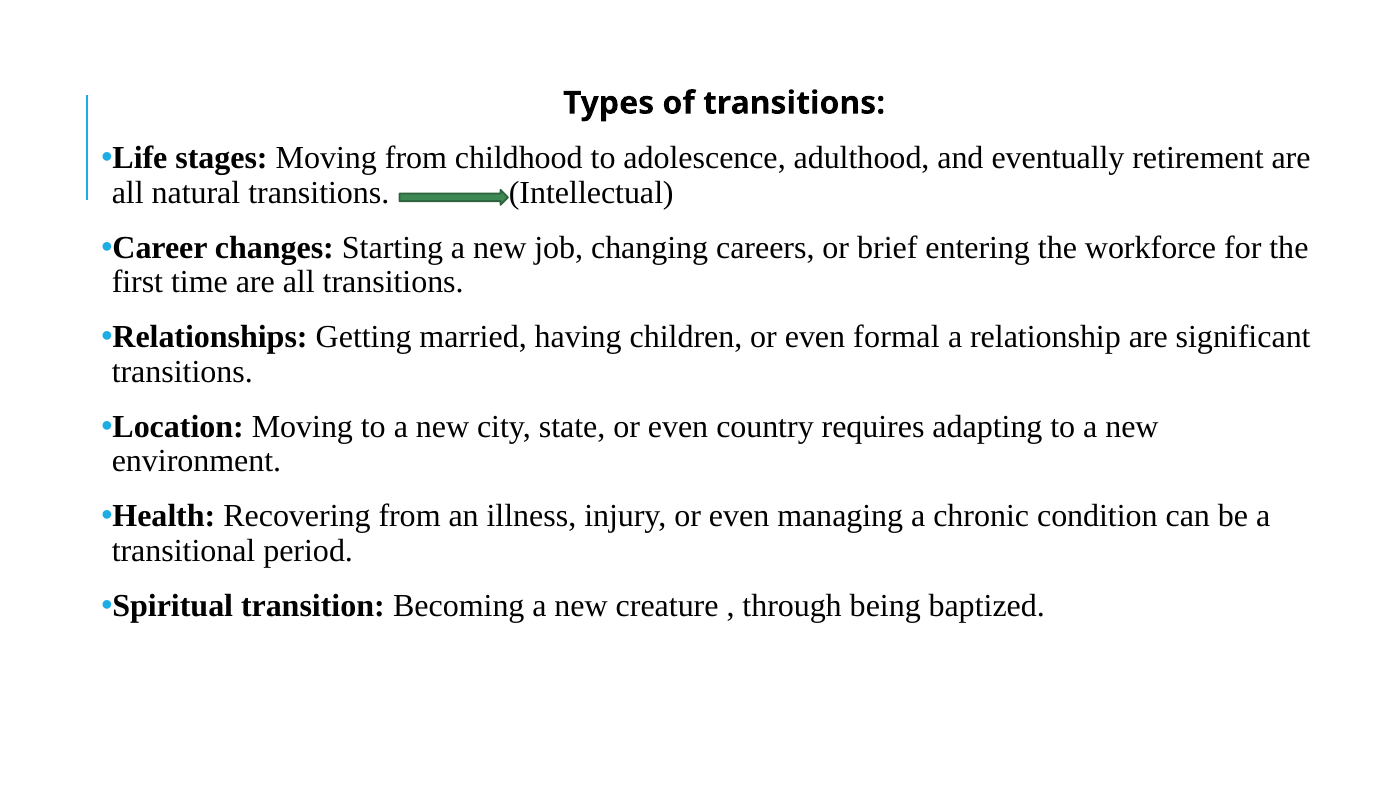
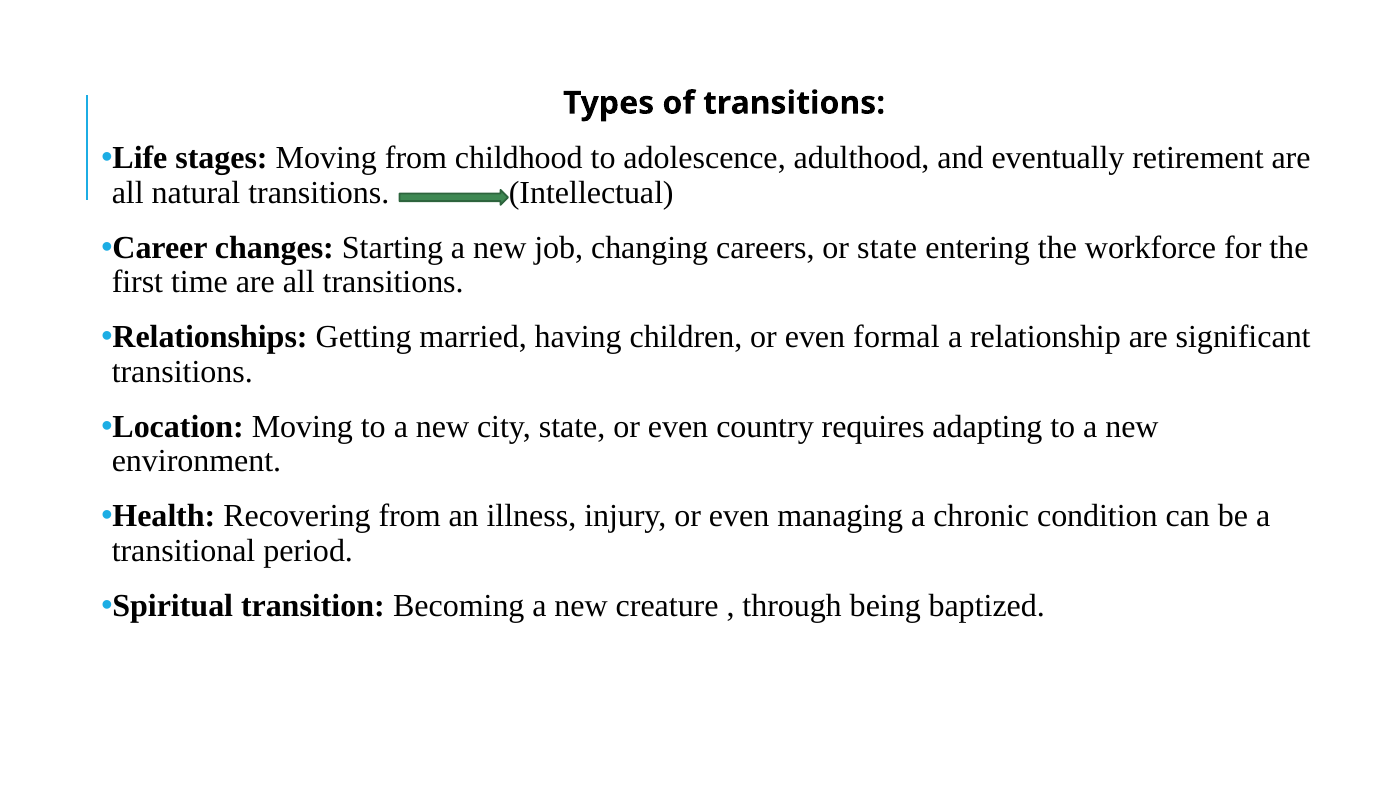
or brief: brief -> state
